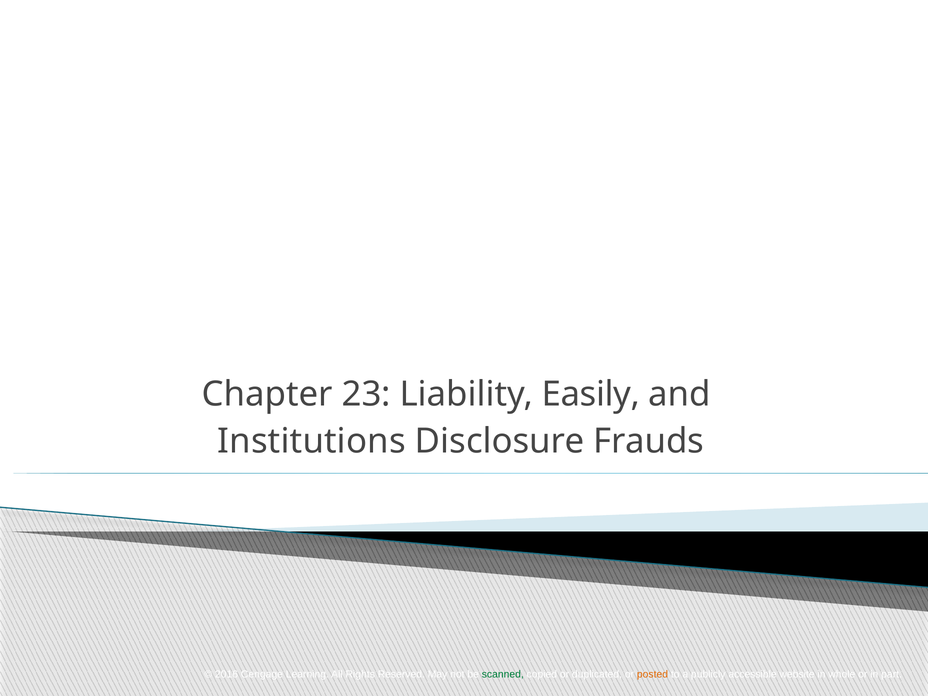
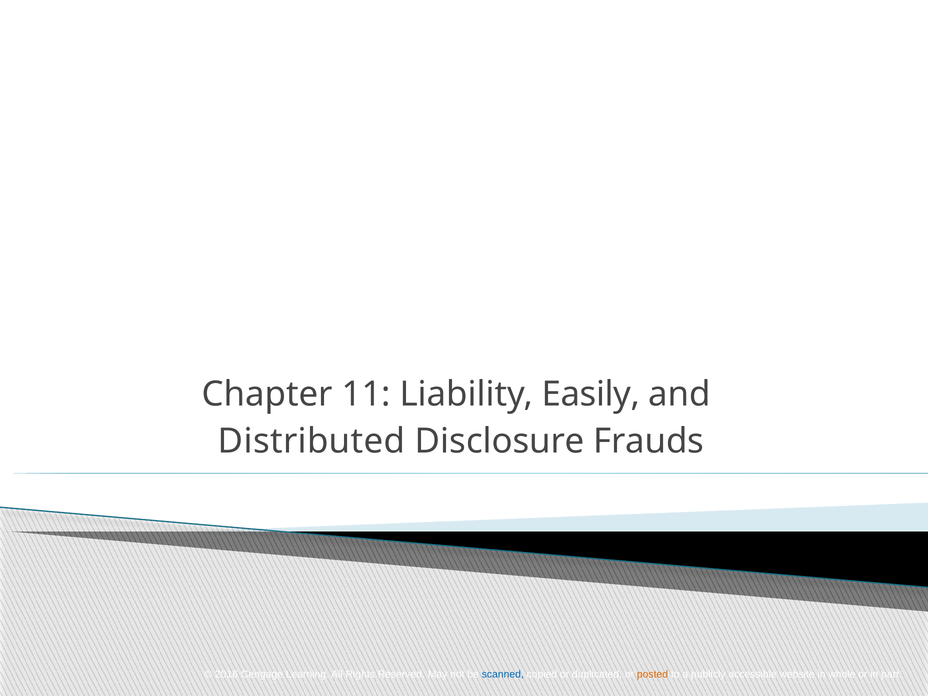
23: 23 -> 11
Institutions: Institutions -> Distributed
scanned colour: green -> blue
